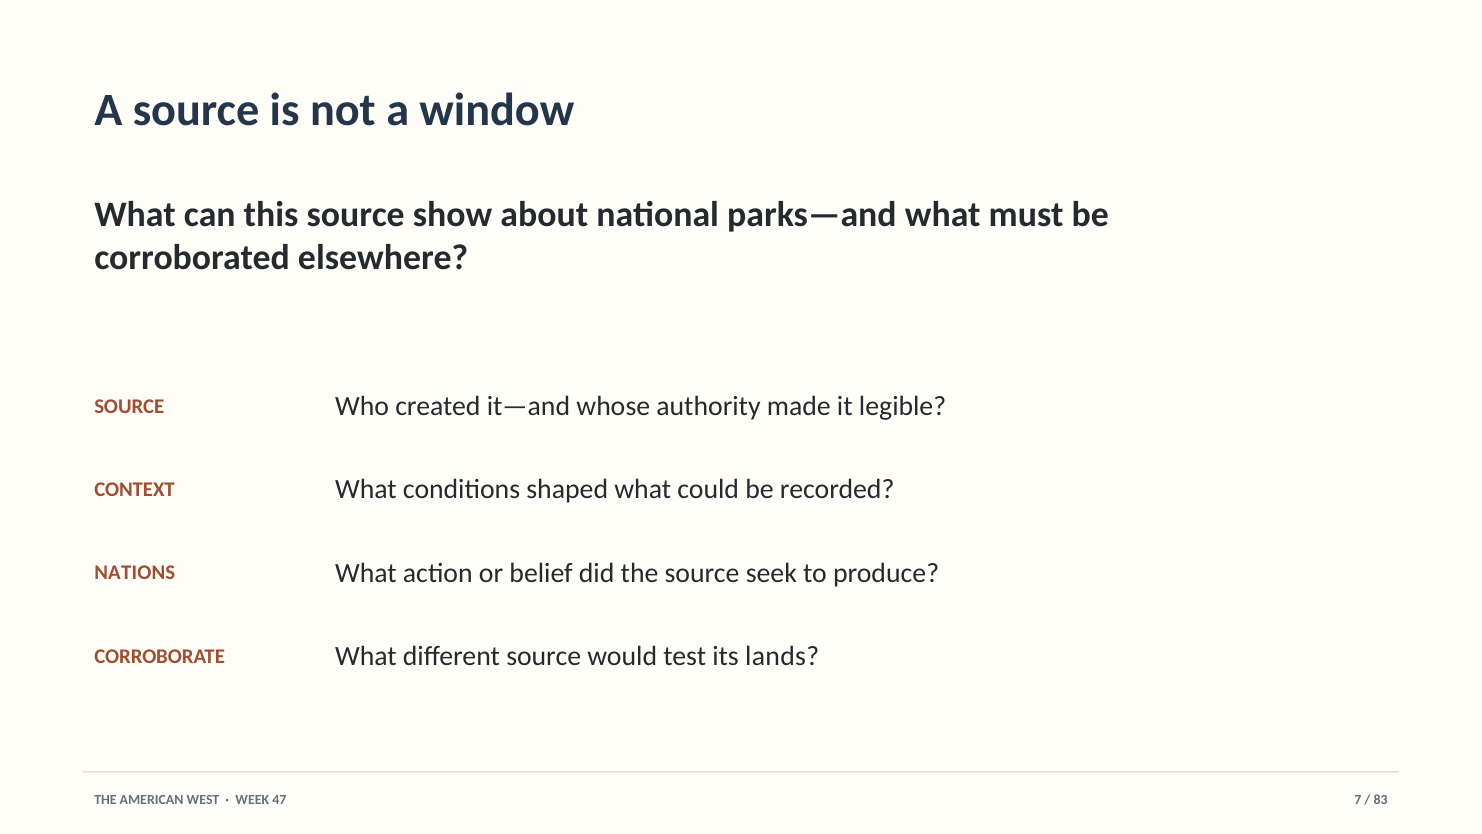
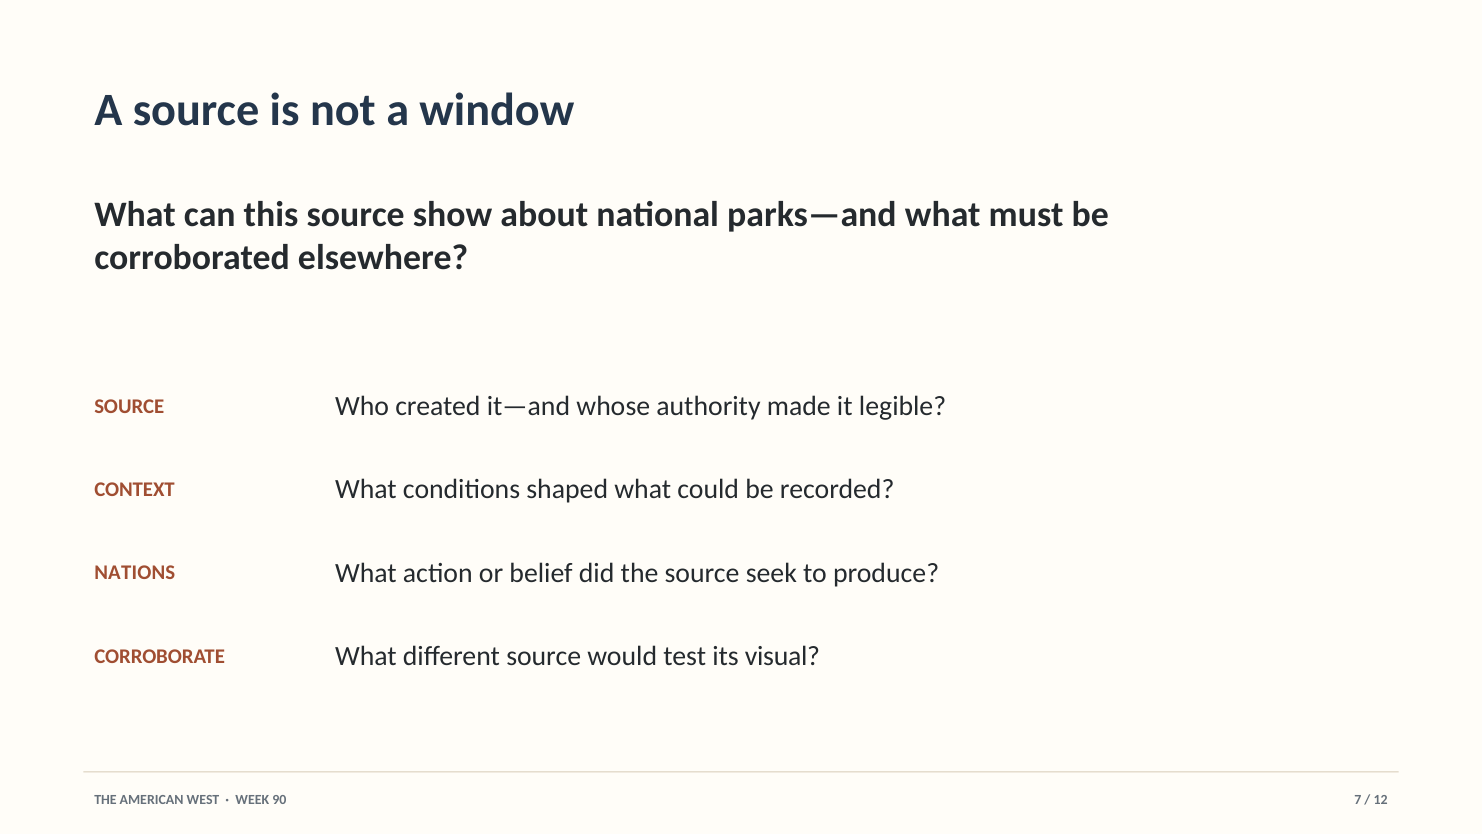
lands: lands -> visual
47: 47 -> 90
83: 83 -> 12
